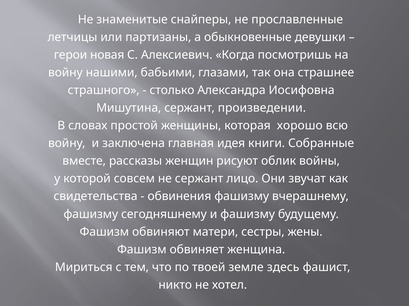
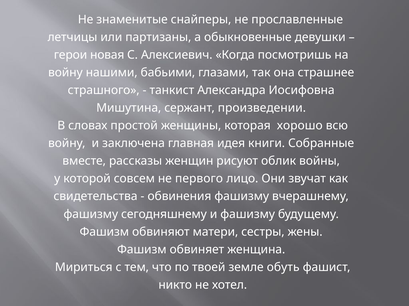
столько: столько -> танкист
не сержант: сержант -> первого
здесь: здесь -> обуть
